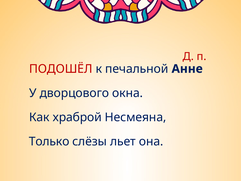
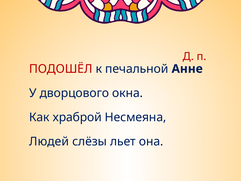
Только: Только -> Людей
